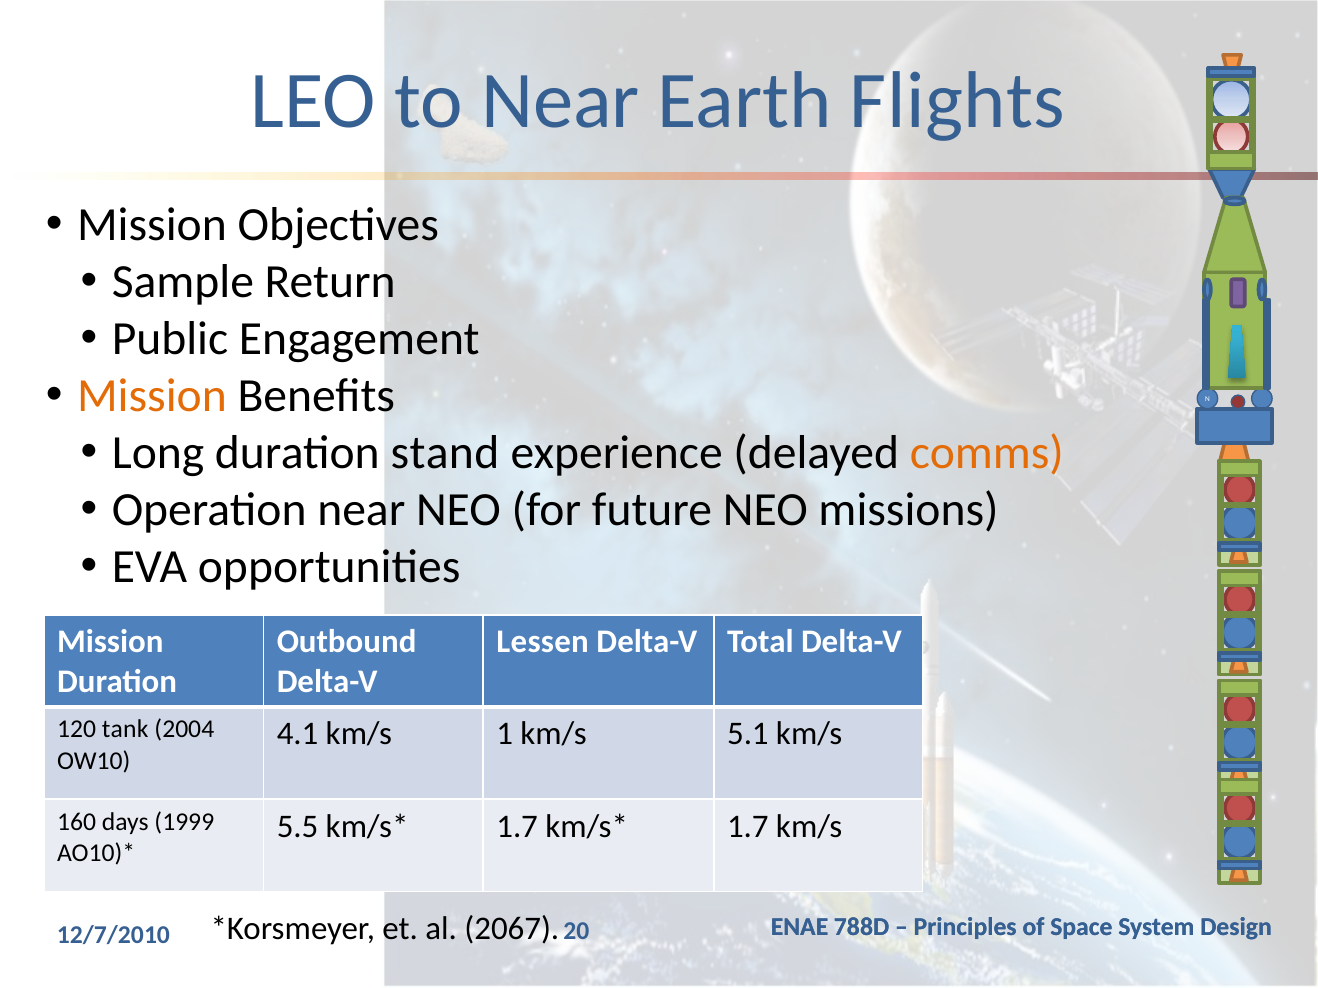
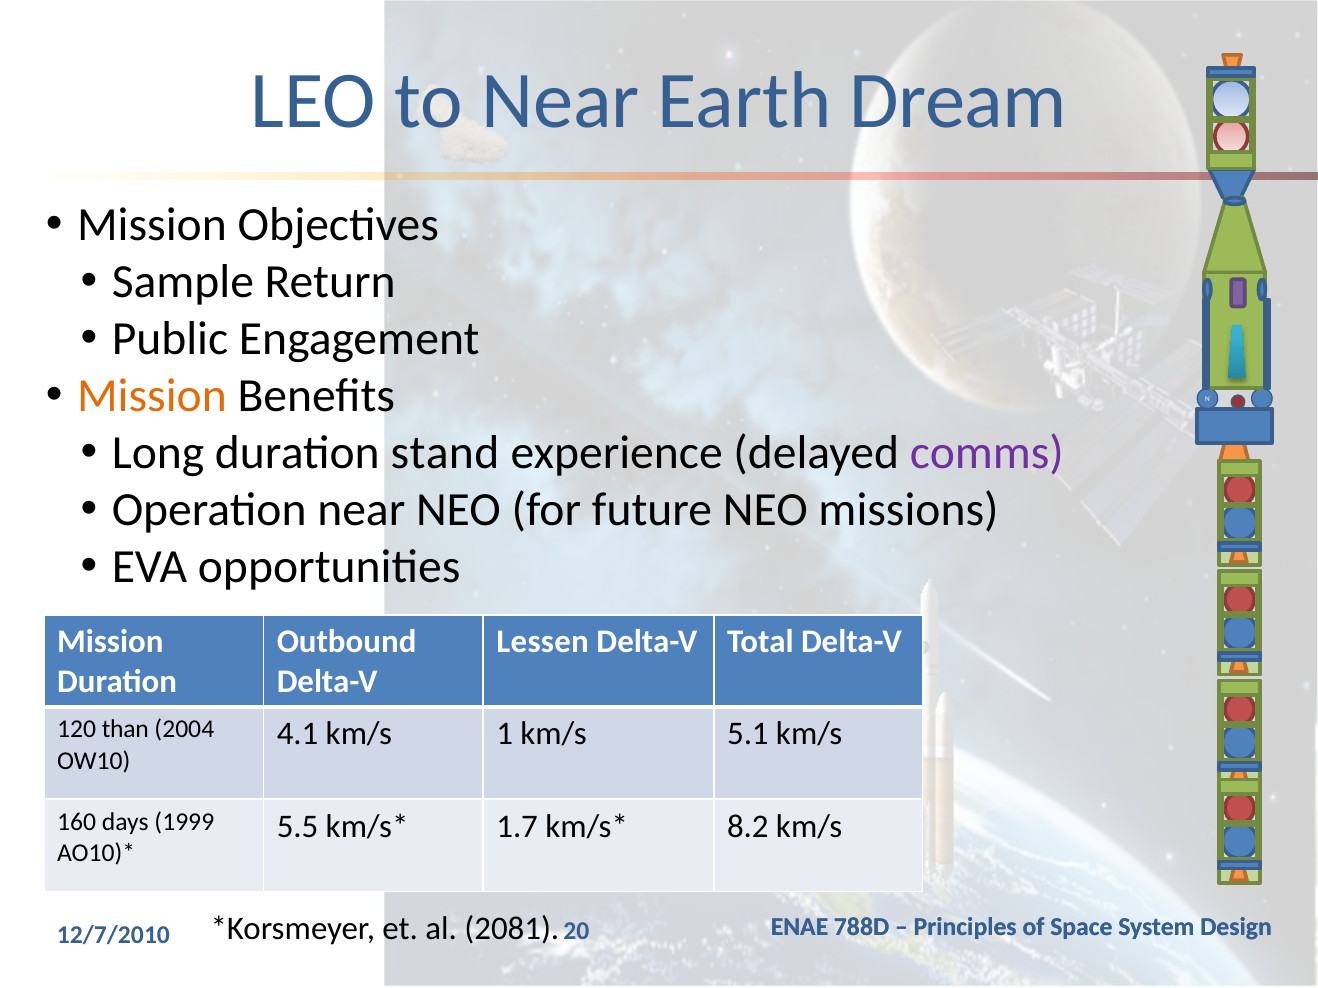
Flights: Flights -> Dream
comms colour: orange -> purple
tank: tank -> than
1.7 at (748, 827): 1.7 -> 8.2
2067: 2067 -> 2081
